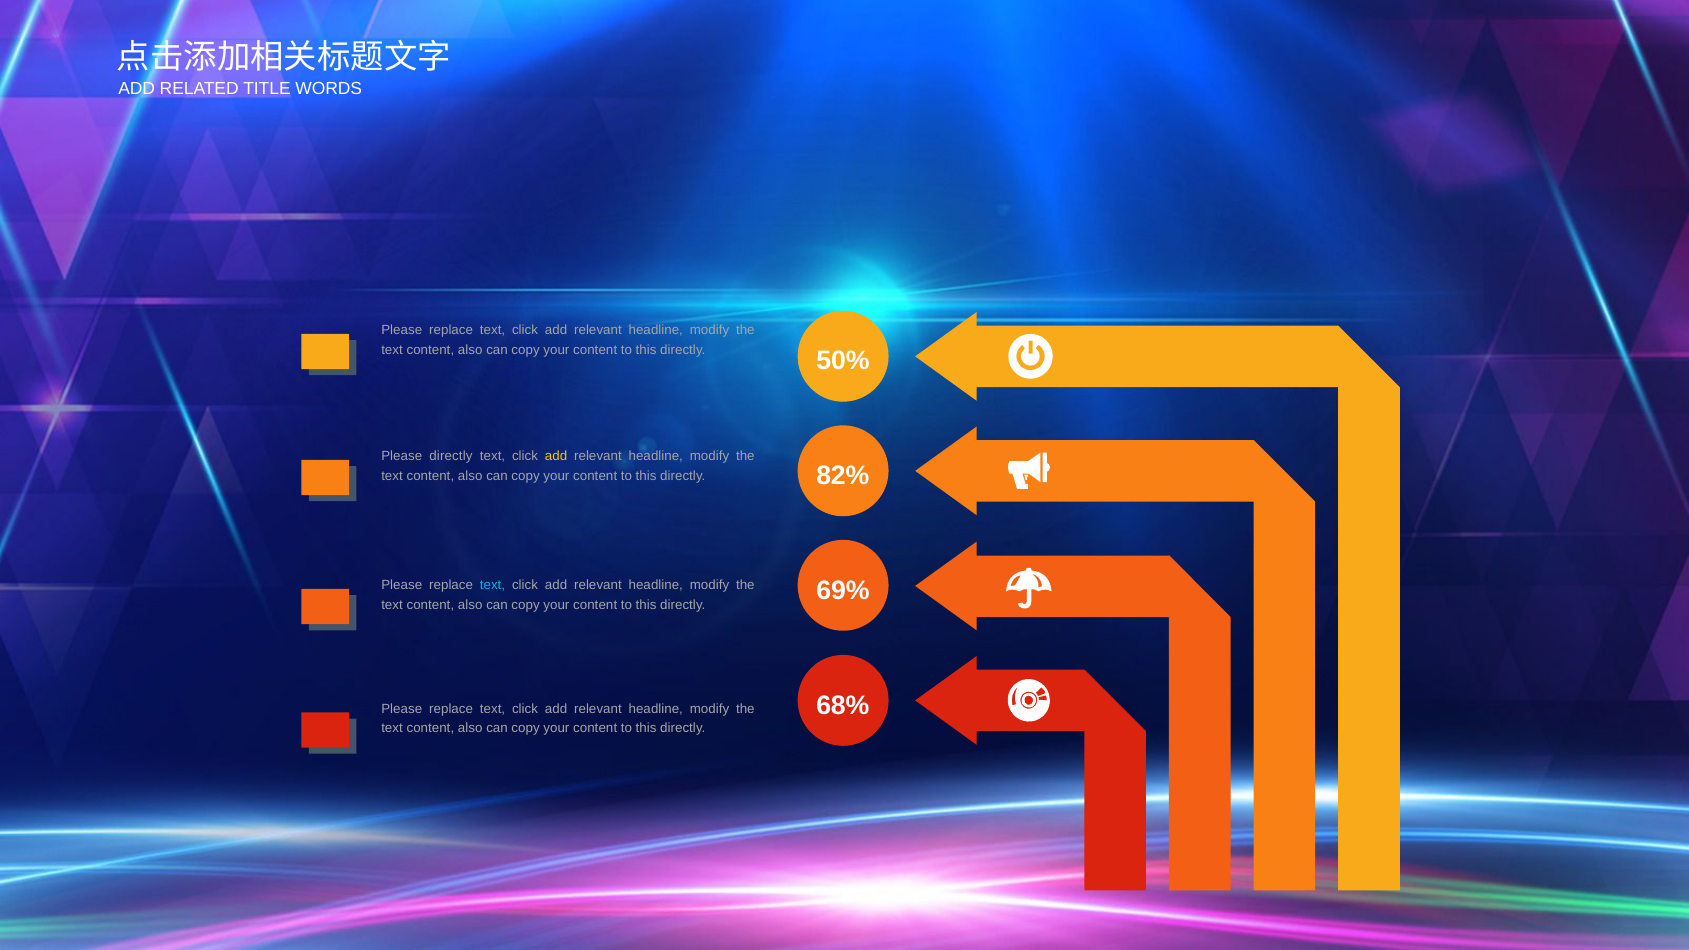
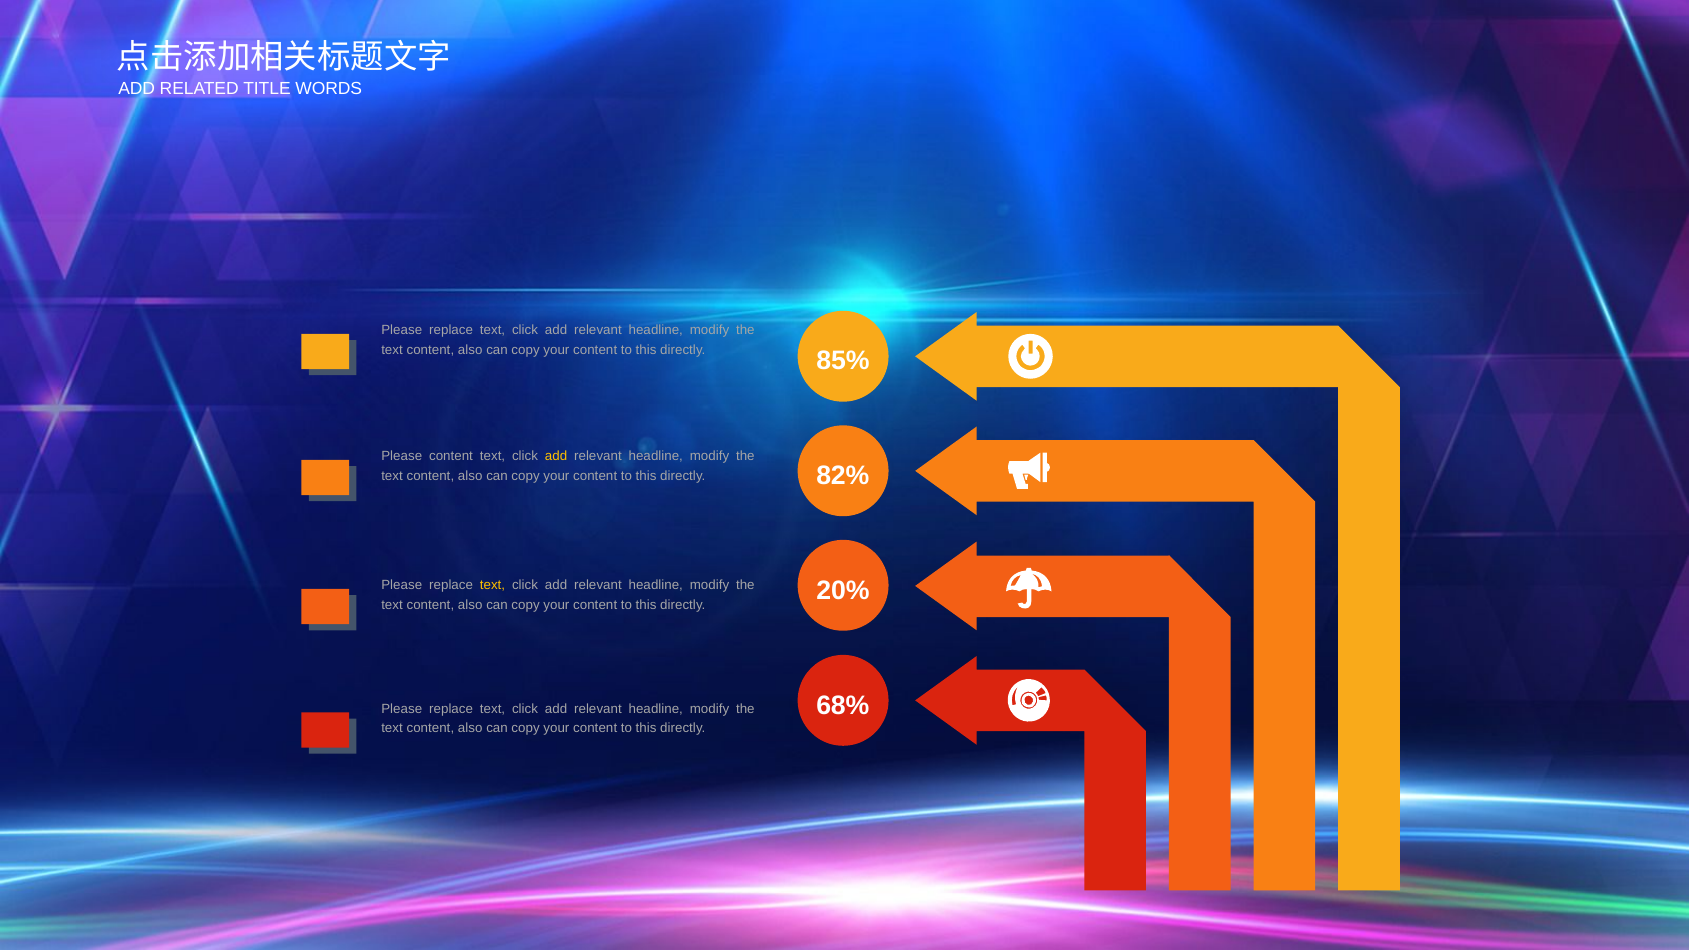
50%: 50% -> 85%
Please directly: directly -> content
69%: 69% -> 20%
text at (492, 586) colour: light blue -> yellow
